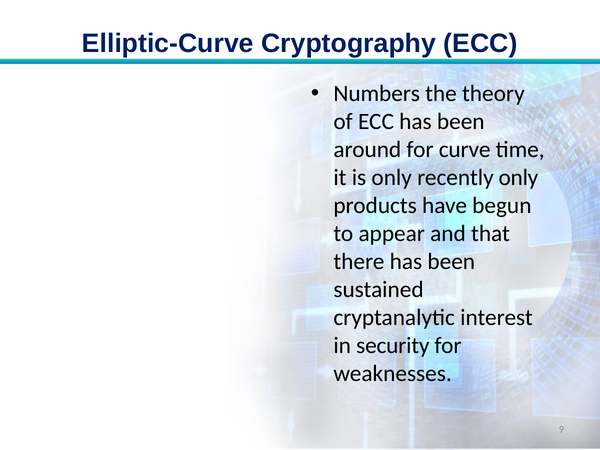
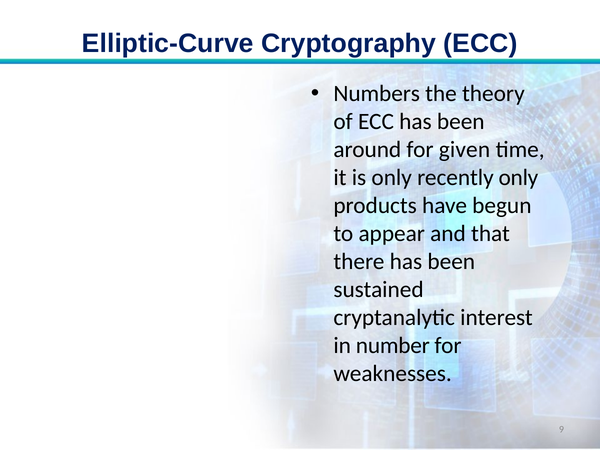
curve: curve -> given
security: security -> number
